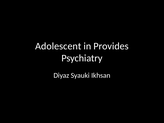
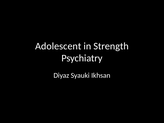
Provides: Provides -> Strength
